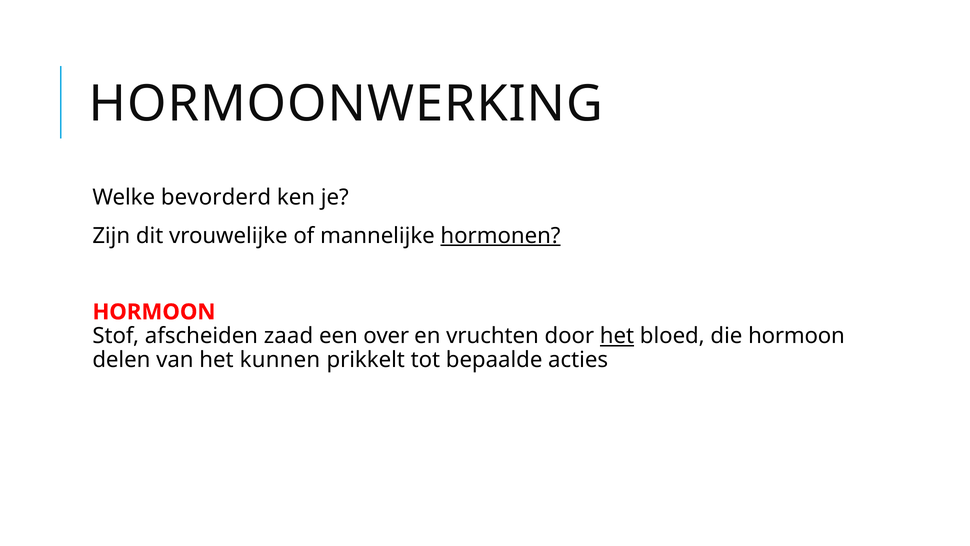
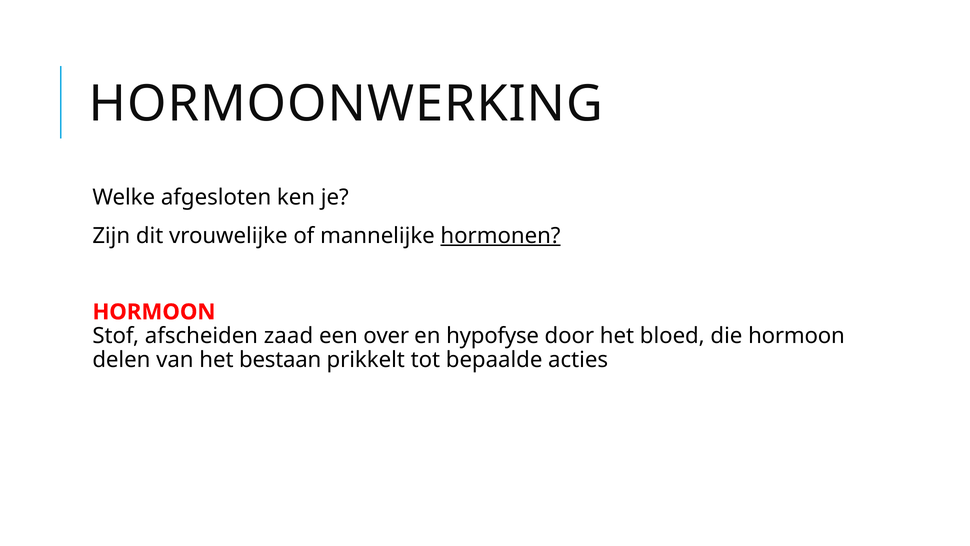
bevorderd: bevorderd -> afgesloten
vruchten: vruchten -> hypofyse
het at (617, 336) underline: present -> none
kunnen: kunnen -> bestaan
